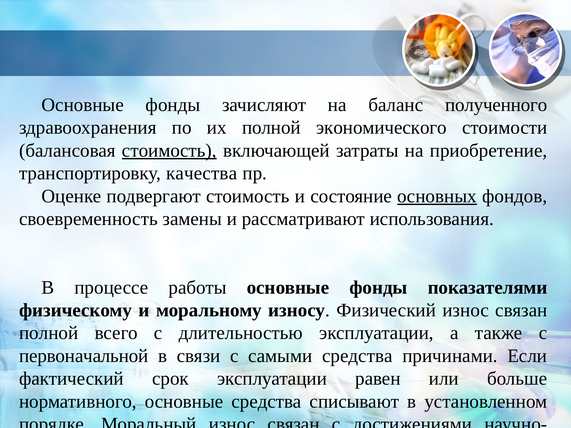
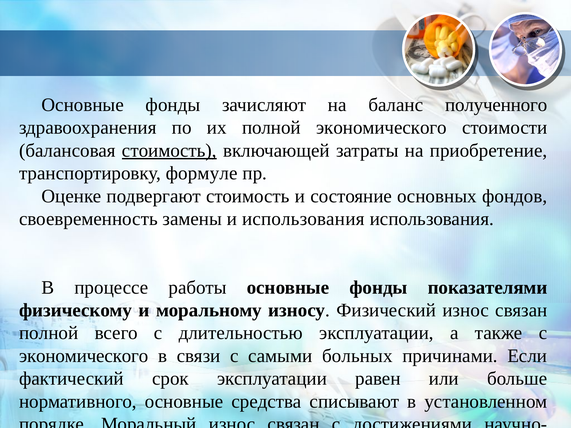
качества: качества -> формуле
основных underline: present -> none
и рассматривают: рассматривают -> использования
первоначальной at (84, 356): первоначальной -> экономического
самыми средства: средства -> больных
